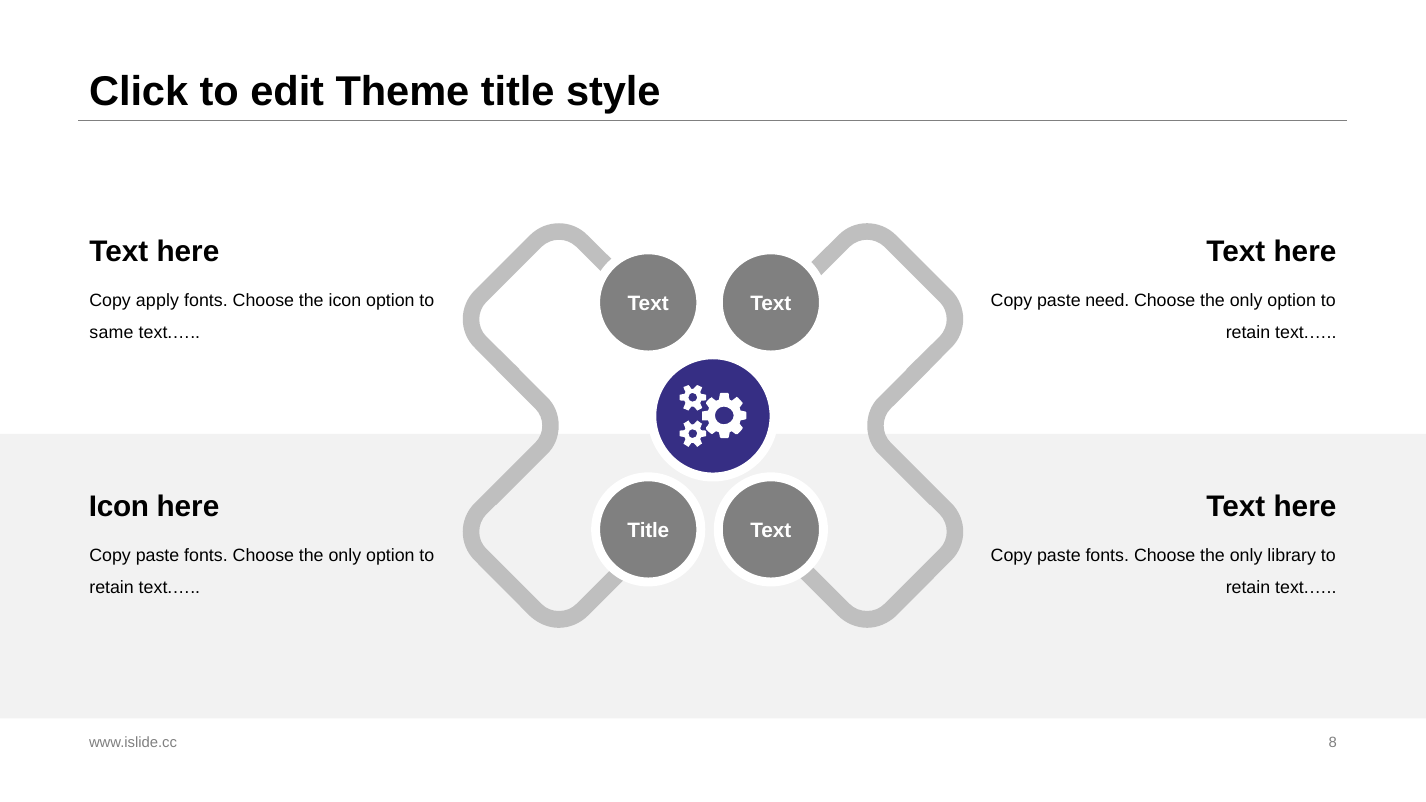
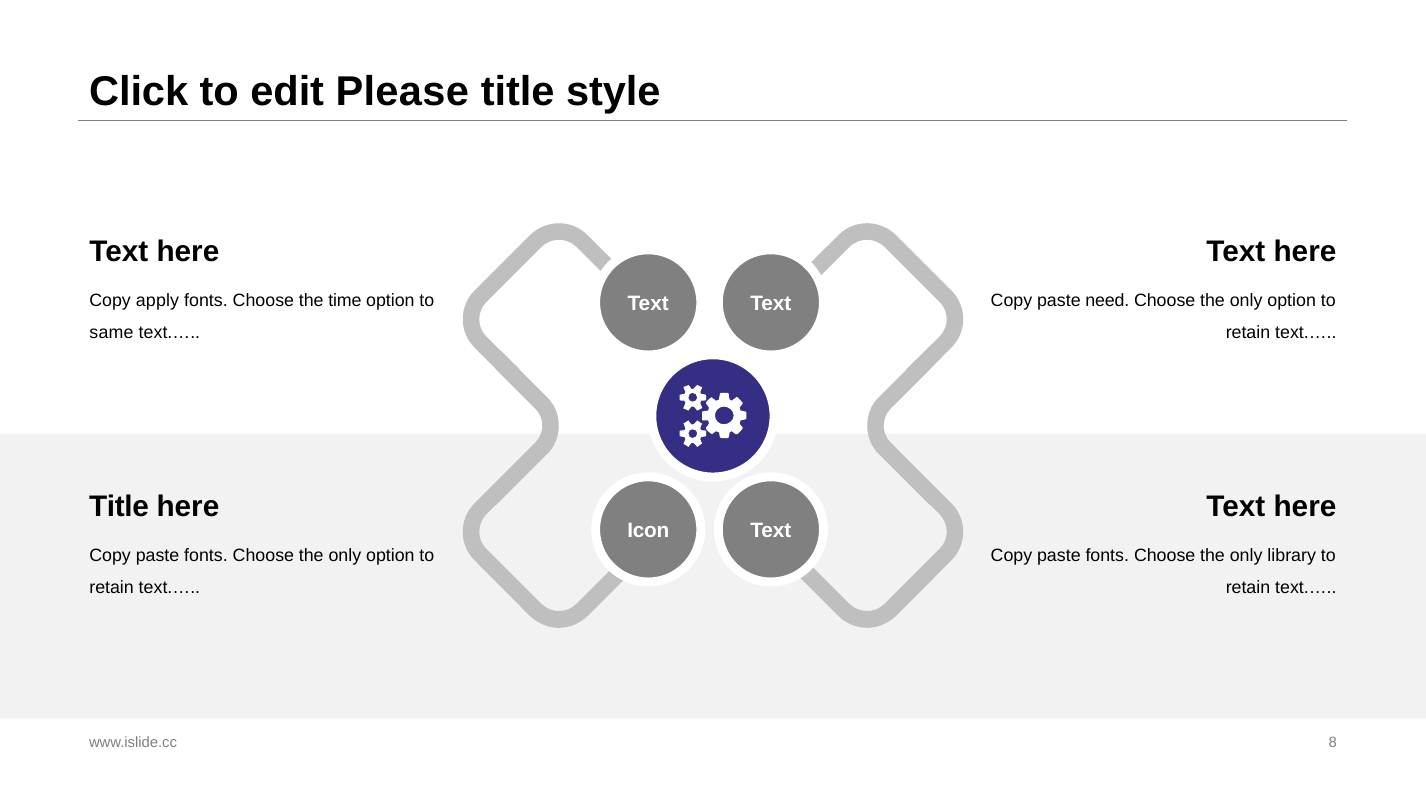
Theme: Theme -> Please
the icon: icon -> time
Icon at (119, 507): Icon -> Title
Title at (648, 531): Title -> Icon
